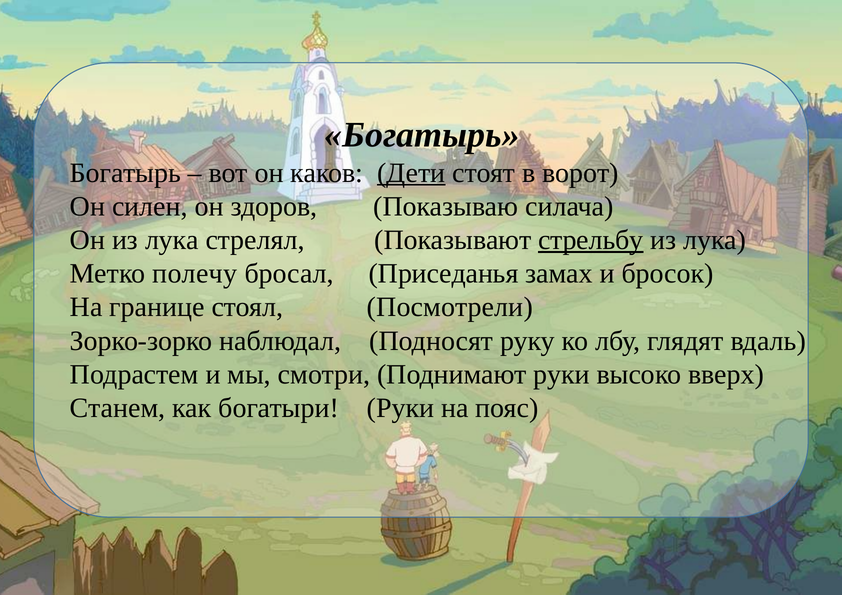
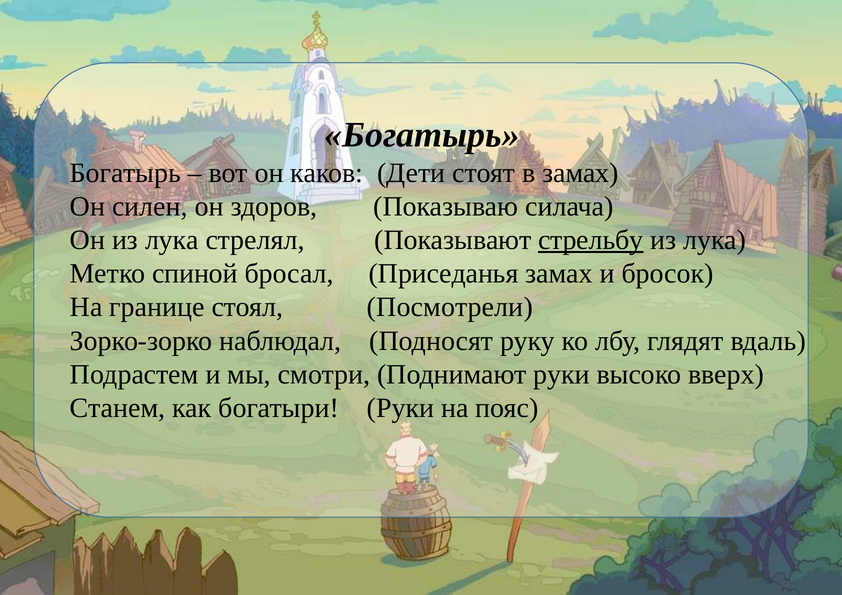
Дети underline: present -> none
в ворот: ворот -> замах
полечу: полечу -> спиной
